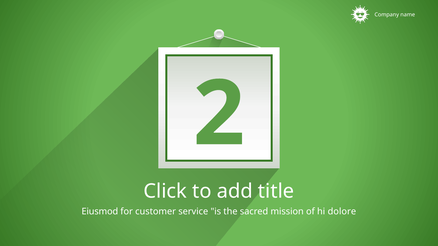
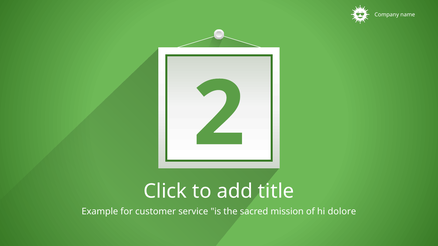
Eiusmod: Eiusmod -> Example
